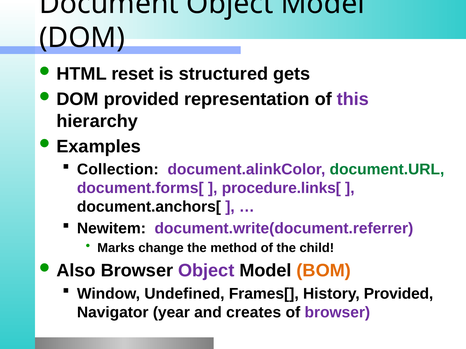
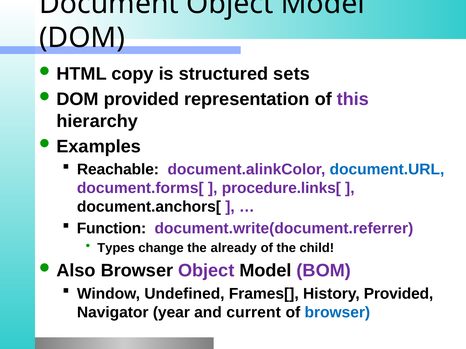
reset: reset -> copy
gets: gets -> sets
Collection: Collection -> Reachable
document.URL colour: green -> blue
Newitem: Newitem -> Function
Marks: Marks -> Types
method: method -> already
BOM colour: orange -> purple
creates: creates -> current
browser at (337, 313) colour: purple -> blue
